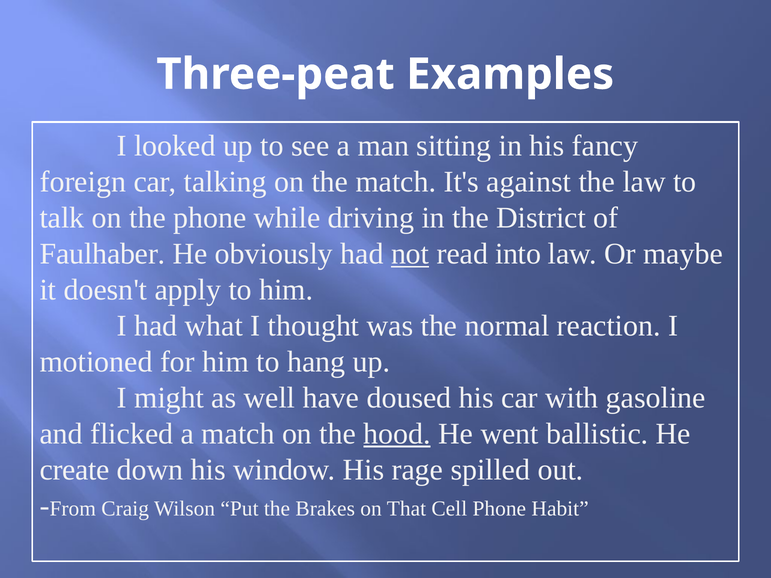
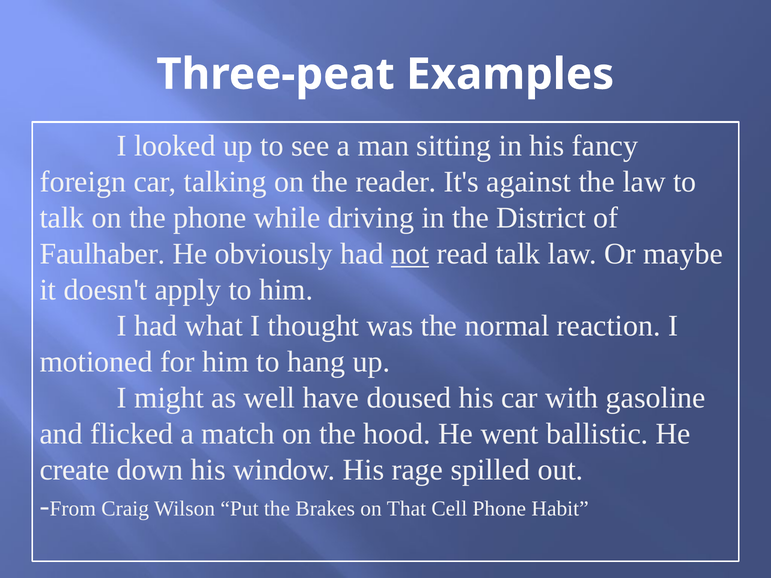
the match: match -> reader
read into: into -> talk
hood underline: present -> none
